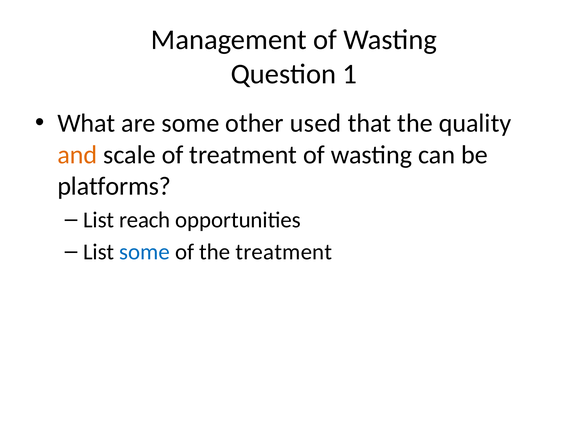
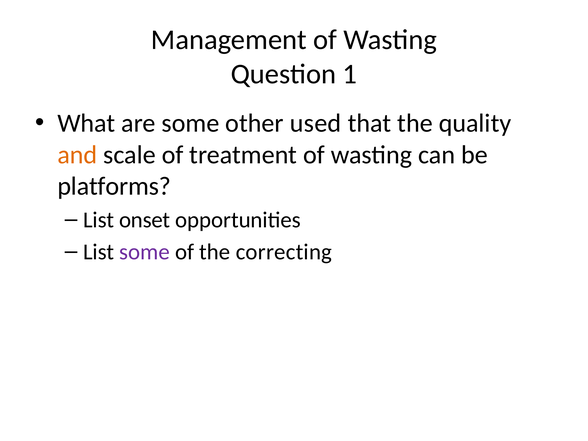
reach: reach -> onset
some at (145, 252) colour: blue -> purple
the treatment: treatment -> correcting
